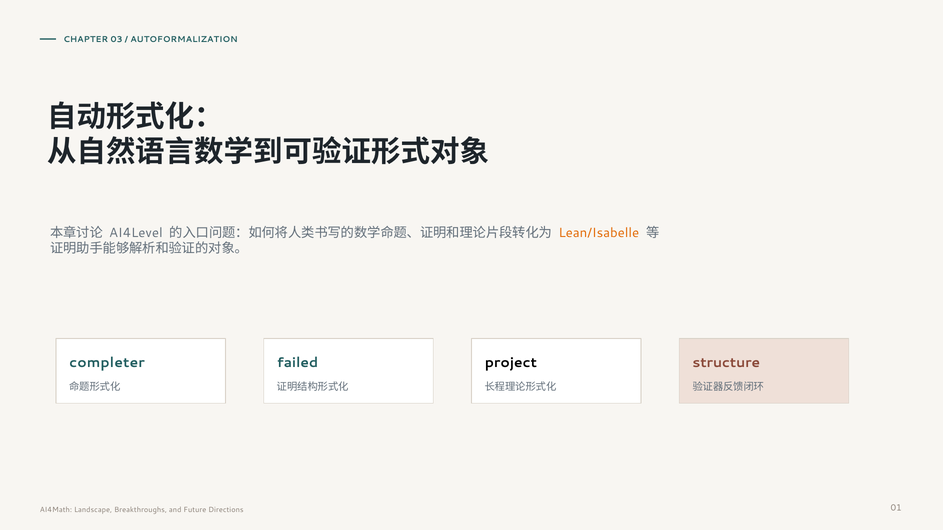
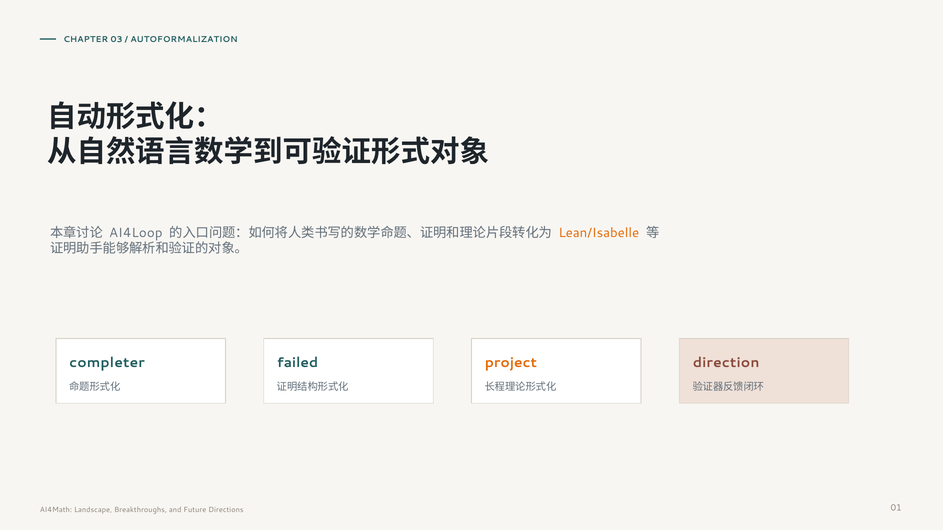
AI4Level: AI4Level -> AI4Loop
project colour: black -> orange
structure: structure -> direction
